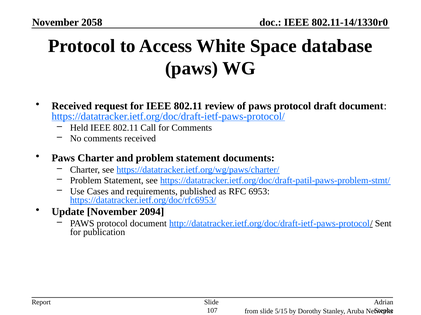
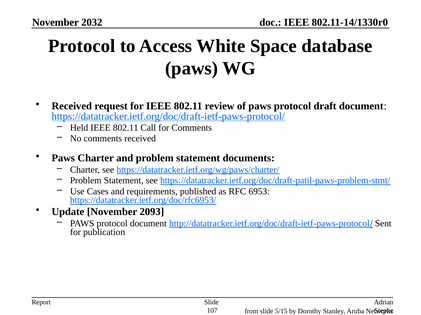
2058: 2058 -> 2032
2094: 2094 -> 2093
